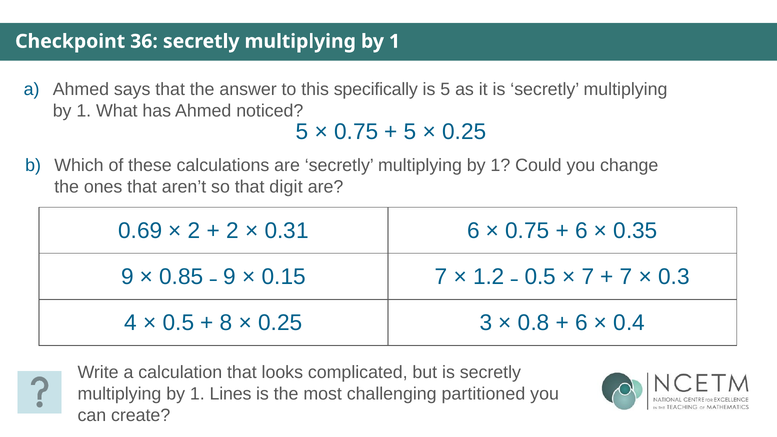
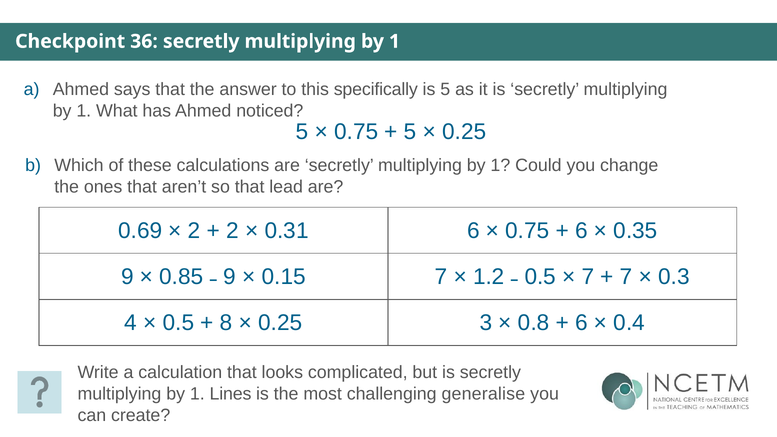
digit: digit -> lead
partitioned: partitioned -> generalise
